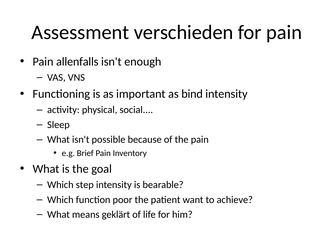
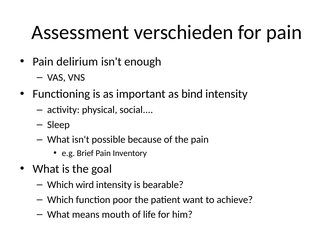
allenfalls: allenfalls -> delirium
step: step -> wird
geklärt: geklärt -> mouth
